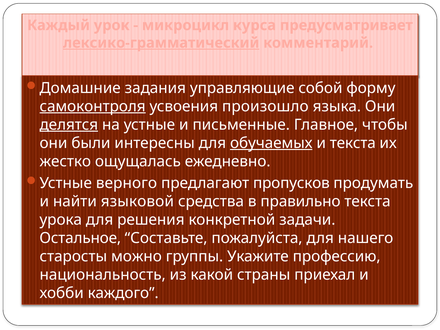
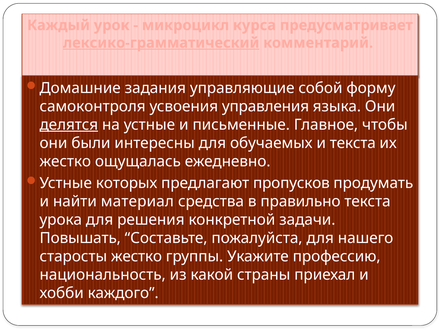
самоконтроля underline: present -> none
произошло: произошло -> управления
обучаемых underline: present -> none
верного: верного -> которых
языковой: языковой -> материал
Остальное: Остальное -> Повышать
старосты можно: можно -> жестко
